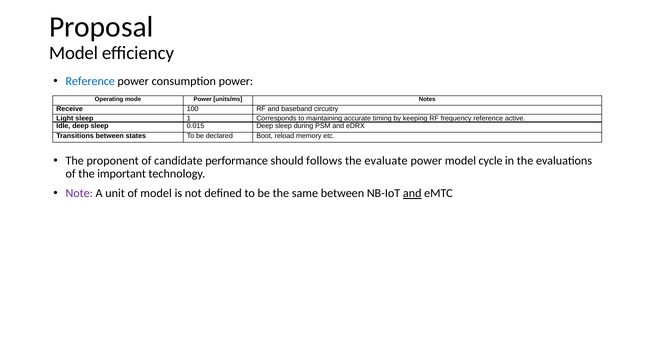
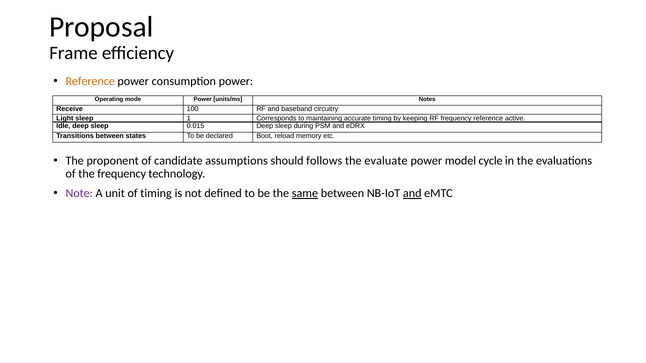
Model at (74, 53): Model -> Frame
Reference at (90, 81) colour: blue -> orange
performance: performance -> assumptions
the important: important -> frequency
of model: model -> timing
same underline: none -> present
